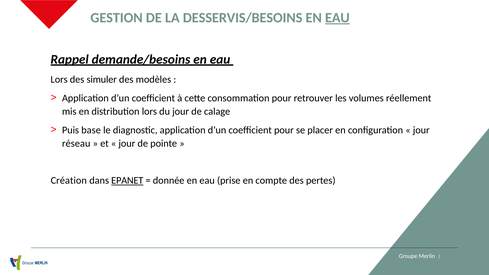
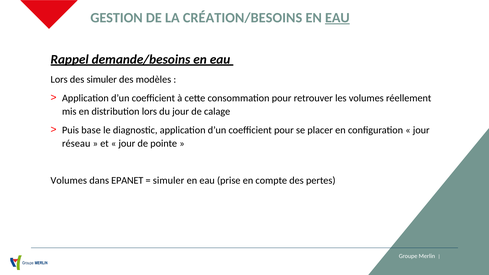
DESSERVIS/BESOINS: DESSERVIS/BESOINS -> CRÉATION/BESOINS
Création at (69, 181): Création -> Volumes
EPANET underline: present -> none
donnée at (169, 181): donnée -> simuler
